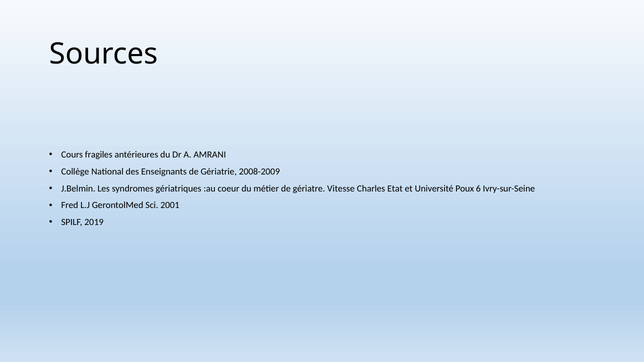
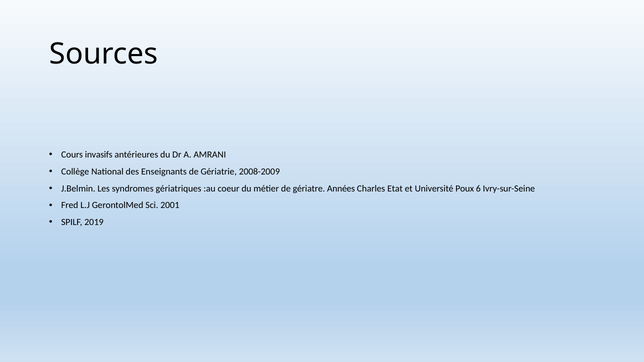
fragiles: fragiles -> invasifs
Vitesse: Vitesse -> Années
